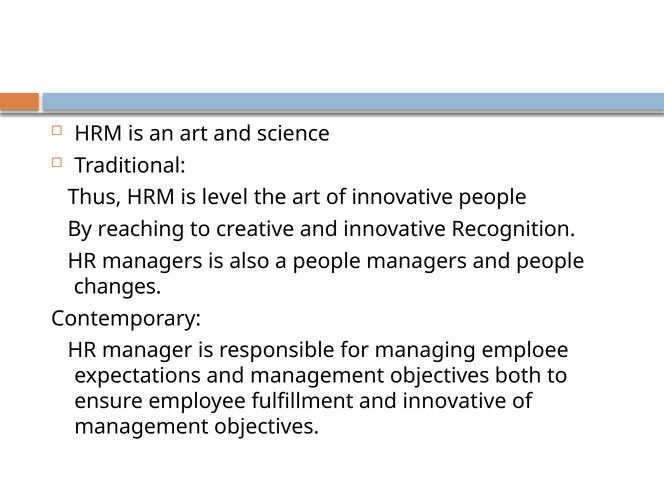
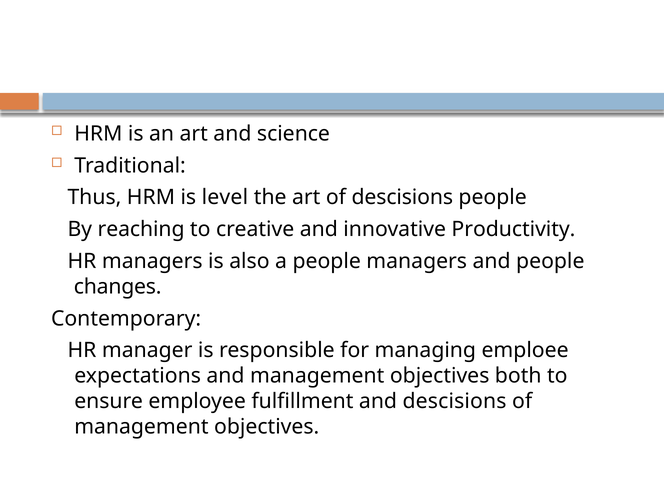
of innovative: innovative -> descisions
Recognition: Recognition -> Productivity
fulfillment and innovative: innovative -> descisions
